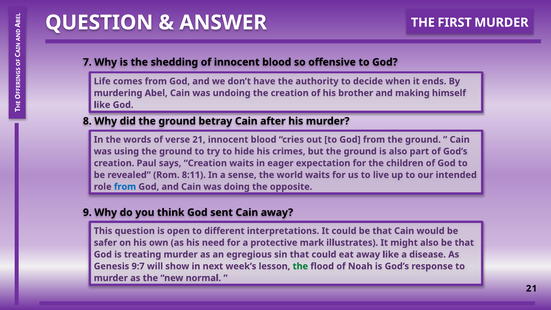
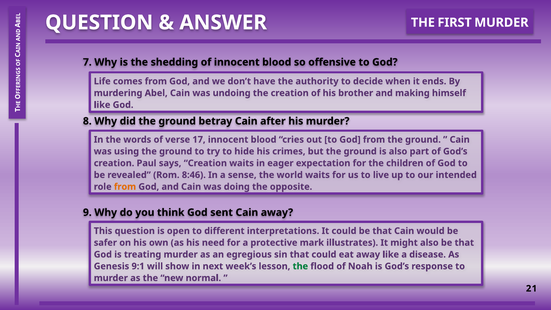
verse 21: 21 -> 17
8:11: 8:11 -> 8:46
from at (125, 187) colour: blue -> orange
9:7: 9:7 -> 9:1
